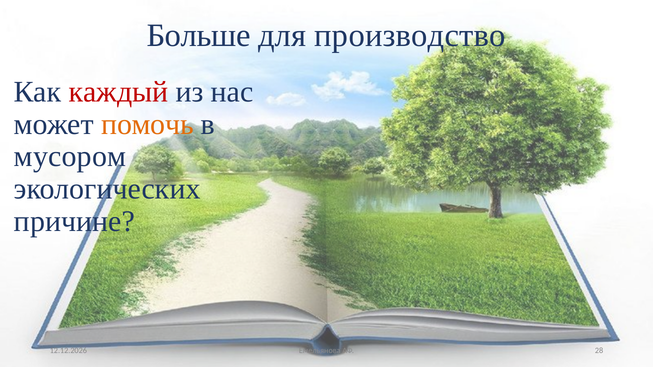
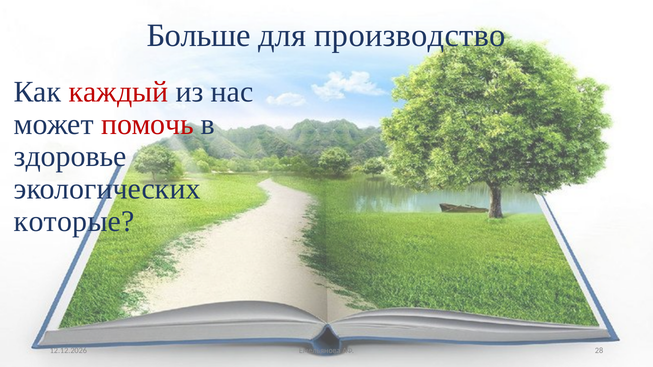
помочь colour: orange -> red
мусором: мусором -> здоровье
причине: причине -> которые
